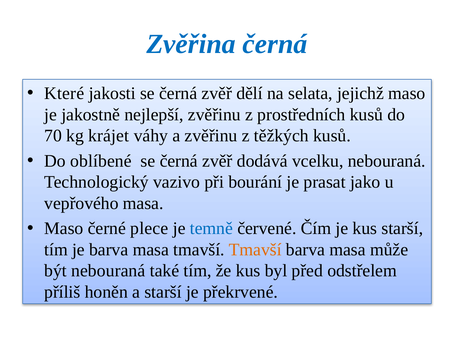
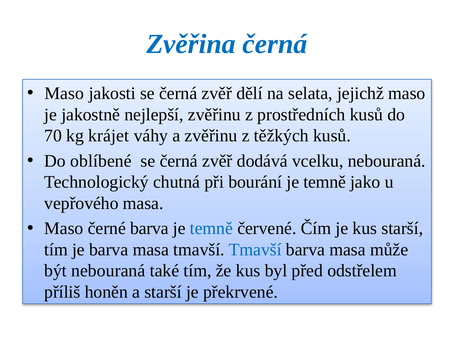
Které at (64, 94): Které -> Maso
vazivo: vazivo -> chutná
bourání je prasat: prasat -> temně
černé plece: plece -> barva
Tmavší at (255, 250) colour: orange -> blue
